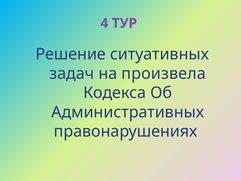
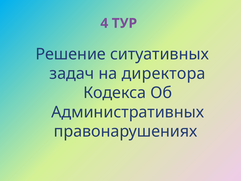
произвела: произвела -> директора
